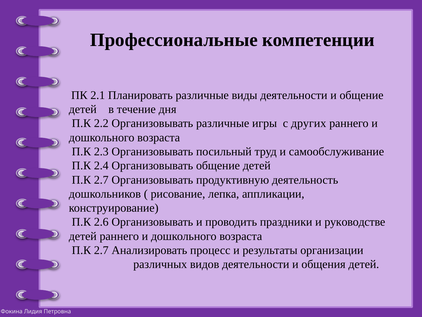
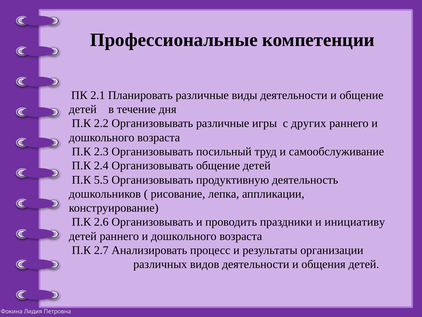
2.7 at (101, 180): 2.7 -> 5.5
руководстве: руководстве -> инициативу
